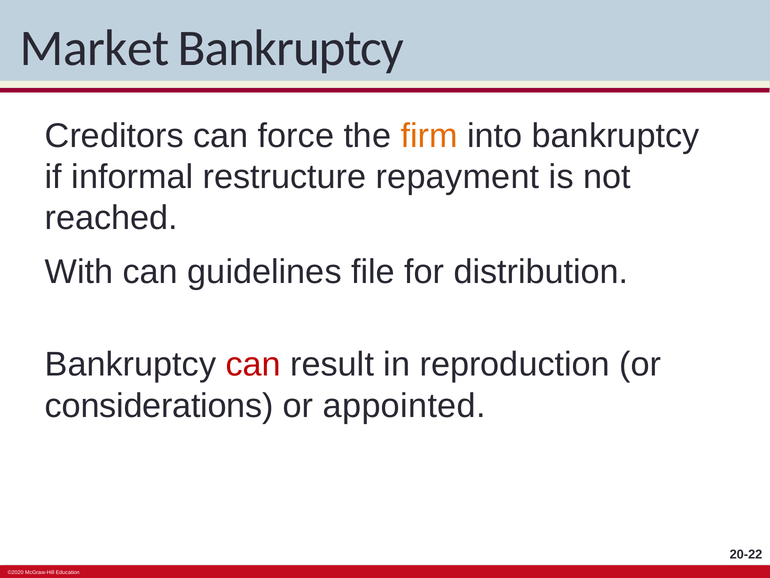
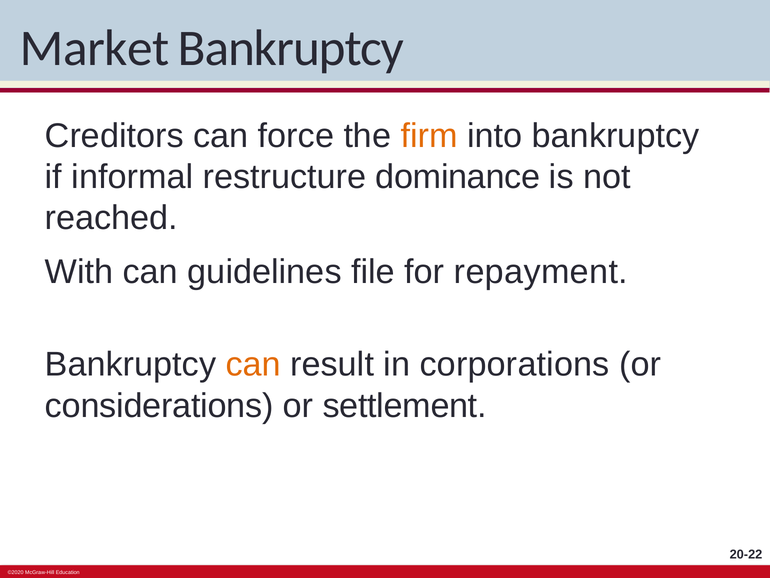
repayment: repayment -> dominance
distribution: distribution -> repayment
can at (253, 364) colour: red -> orange
reproduction: reproduction -> corporations
appointed: appointed -> settlement
